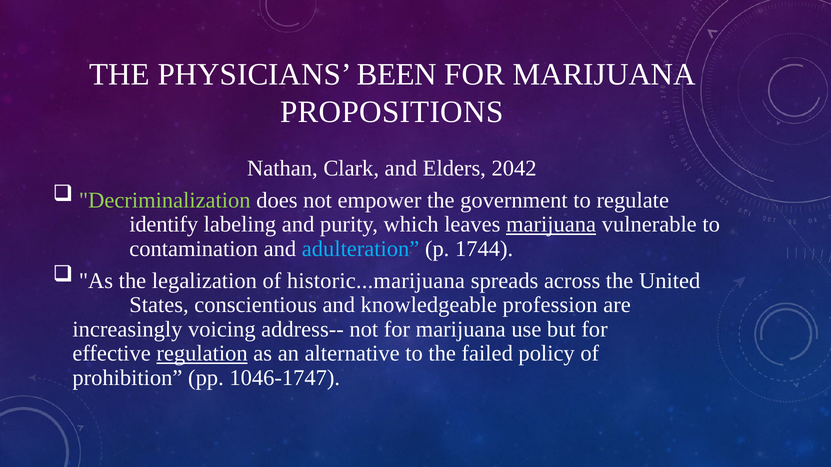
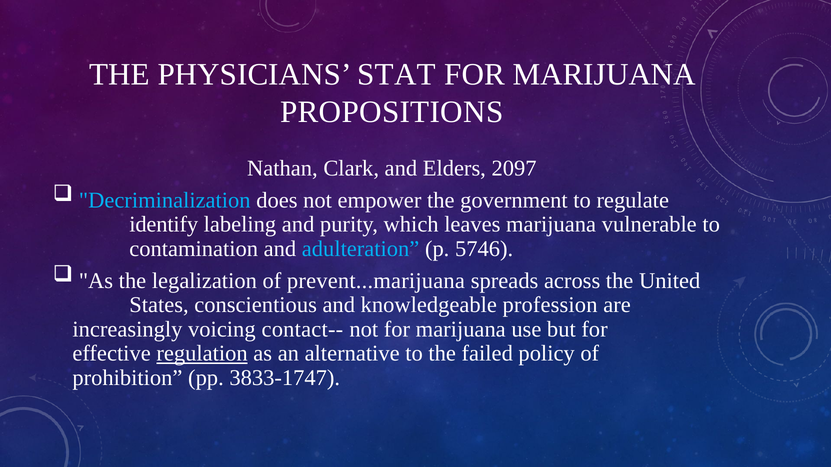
BEEN: BEEN -> STAT
2042: 2042 -> 2097
Decriminalization colour: light green -> light blue
marijuana at (551, 225) underline: present -> none
1744: 1744 -> 5746
historic...marijuana: historic...marijuana -> prevent...marijuana
address--: address-- -> contact--
1046-1747: 1046-1747 -> 3833-1747
